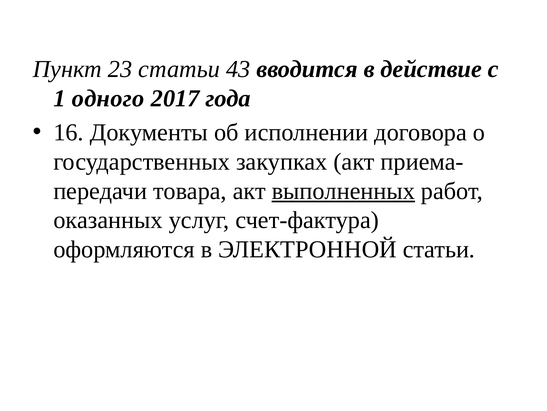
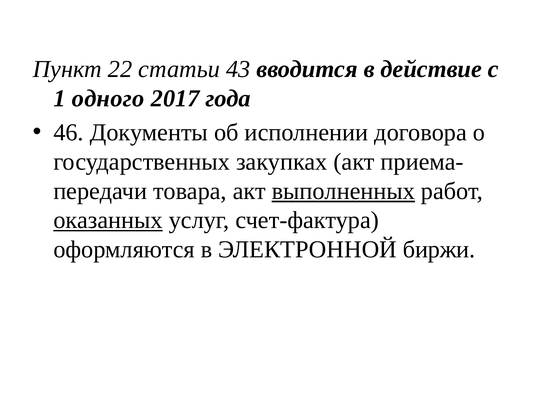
23: 23 -> 22
16: 16 -> 46
оказанных underline: none -> present
ЭЛЕКТРОННОЙ статьи: статьи -> биржи
